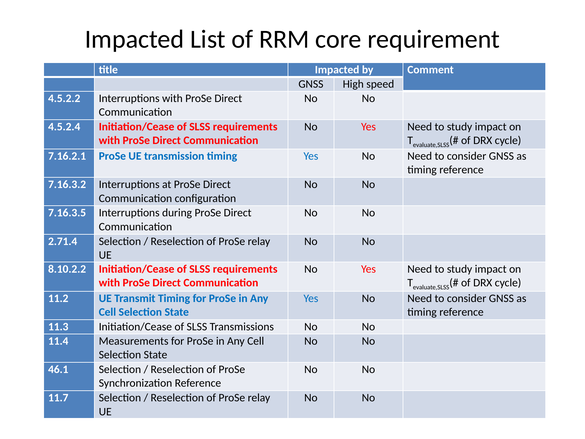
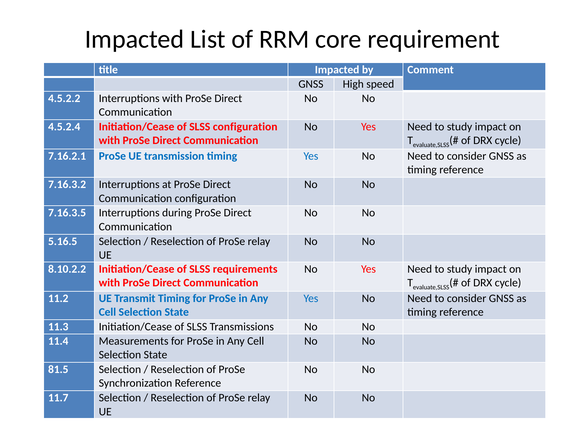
requirements at (245, 127): requirements -> configuration
2.71.4: 2.71.4 -> 5.16.5
46.1: 46.1 -> 81.5
